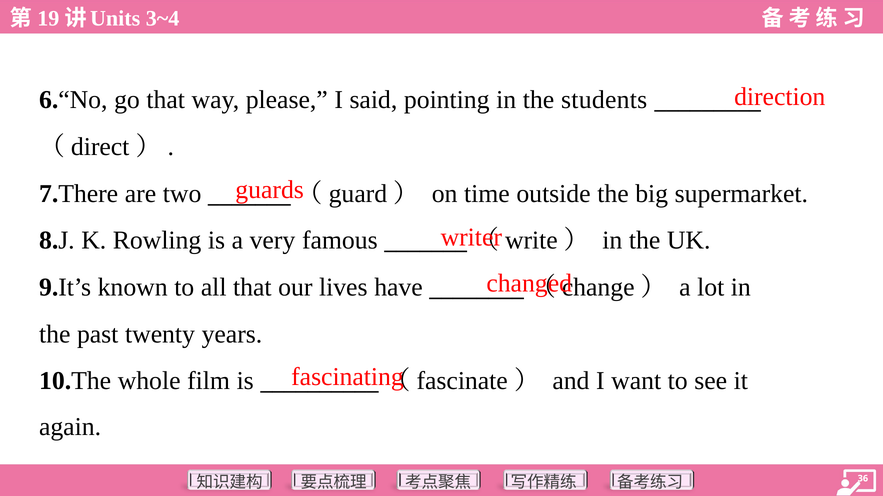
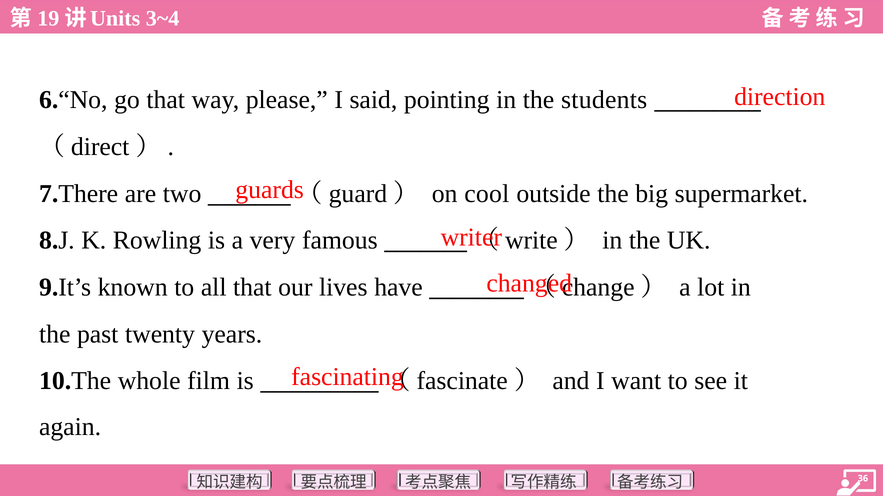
time: time -> cool
